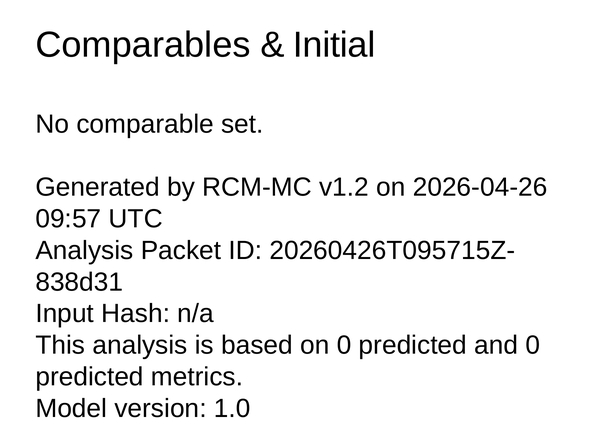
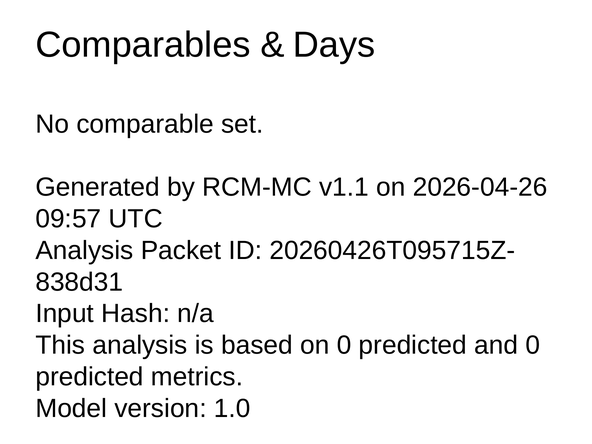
Initial: Initial -> Days
v1.2: v1.2 -> v1.1
